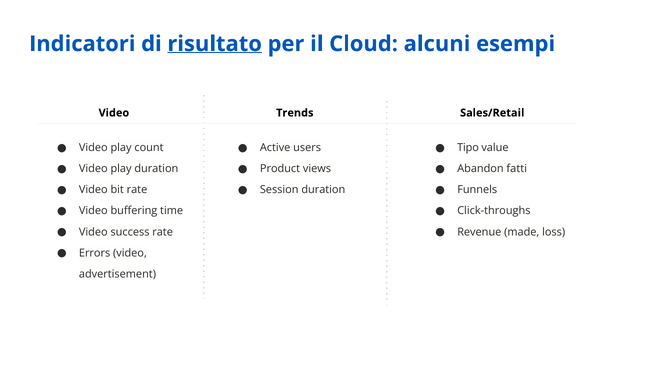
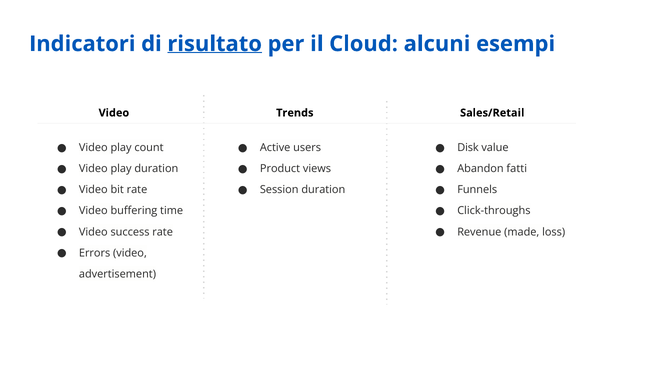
Tipo: Tipo -> Disk
